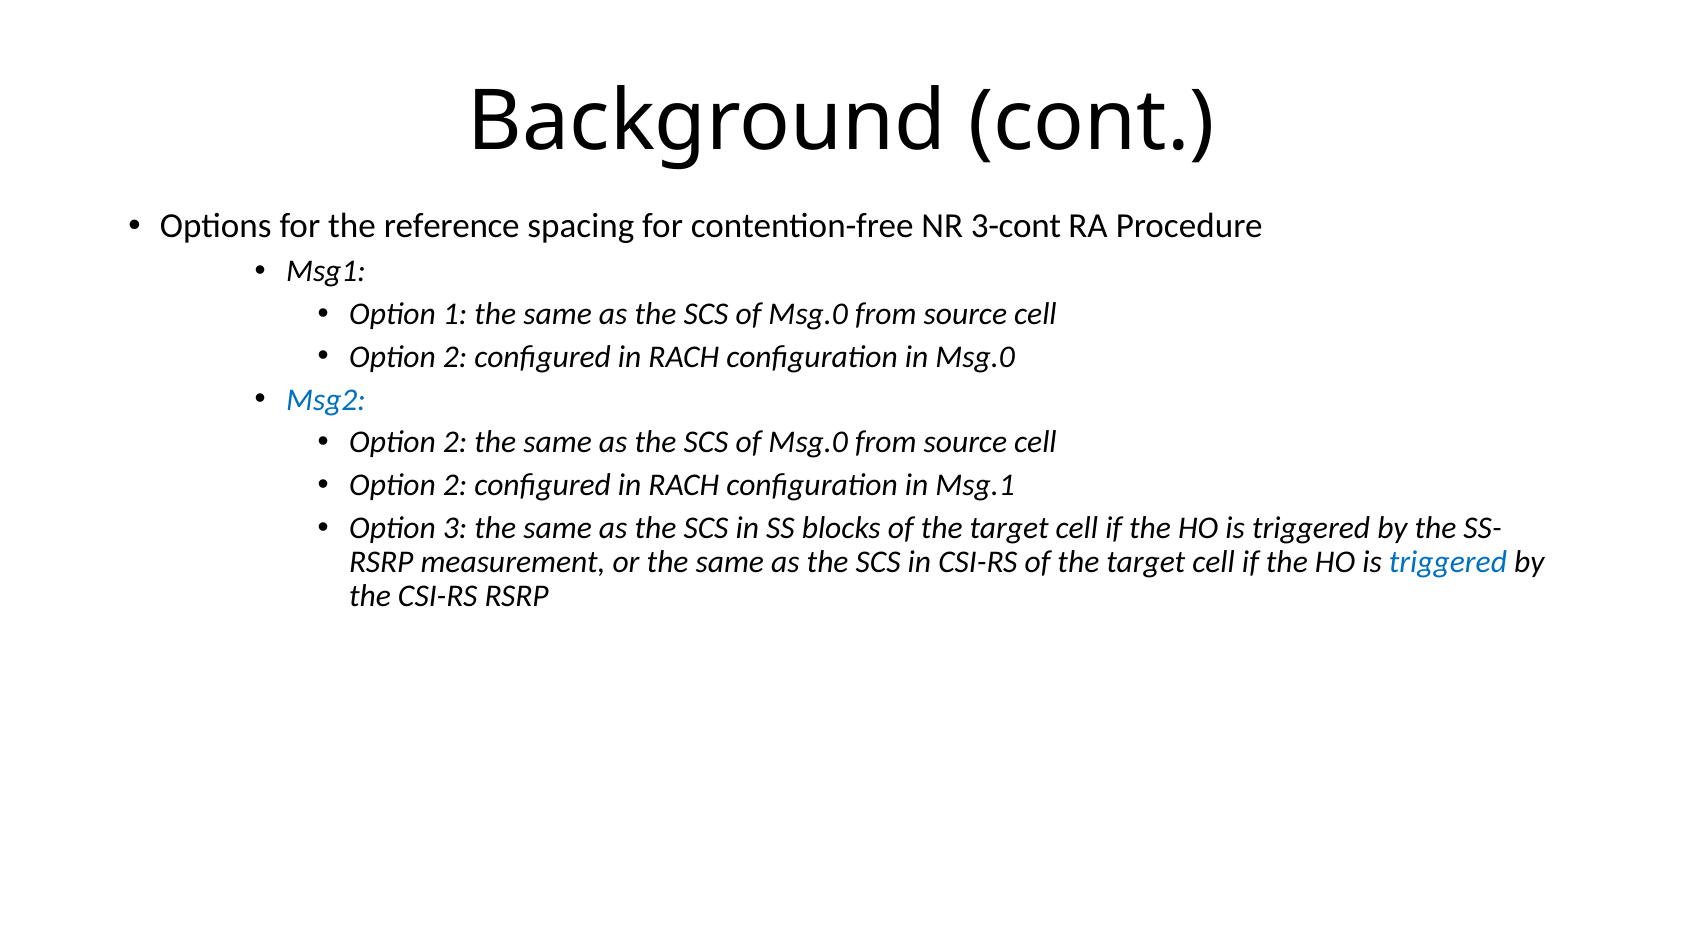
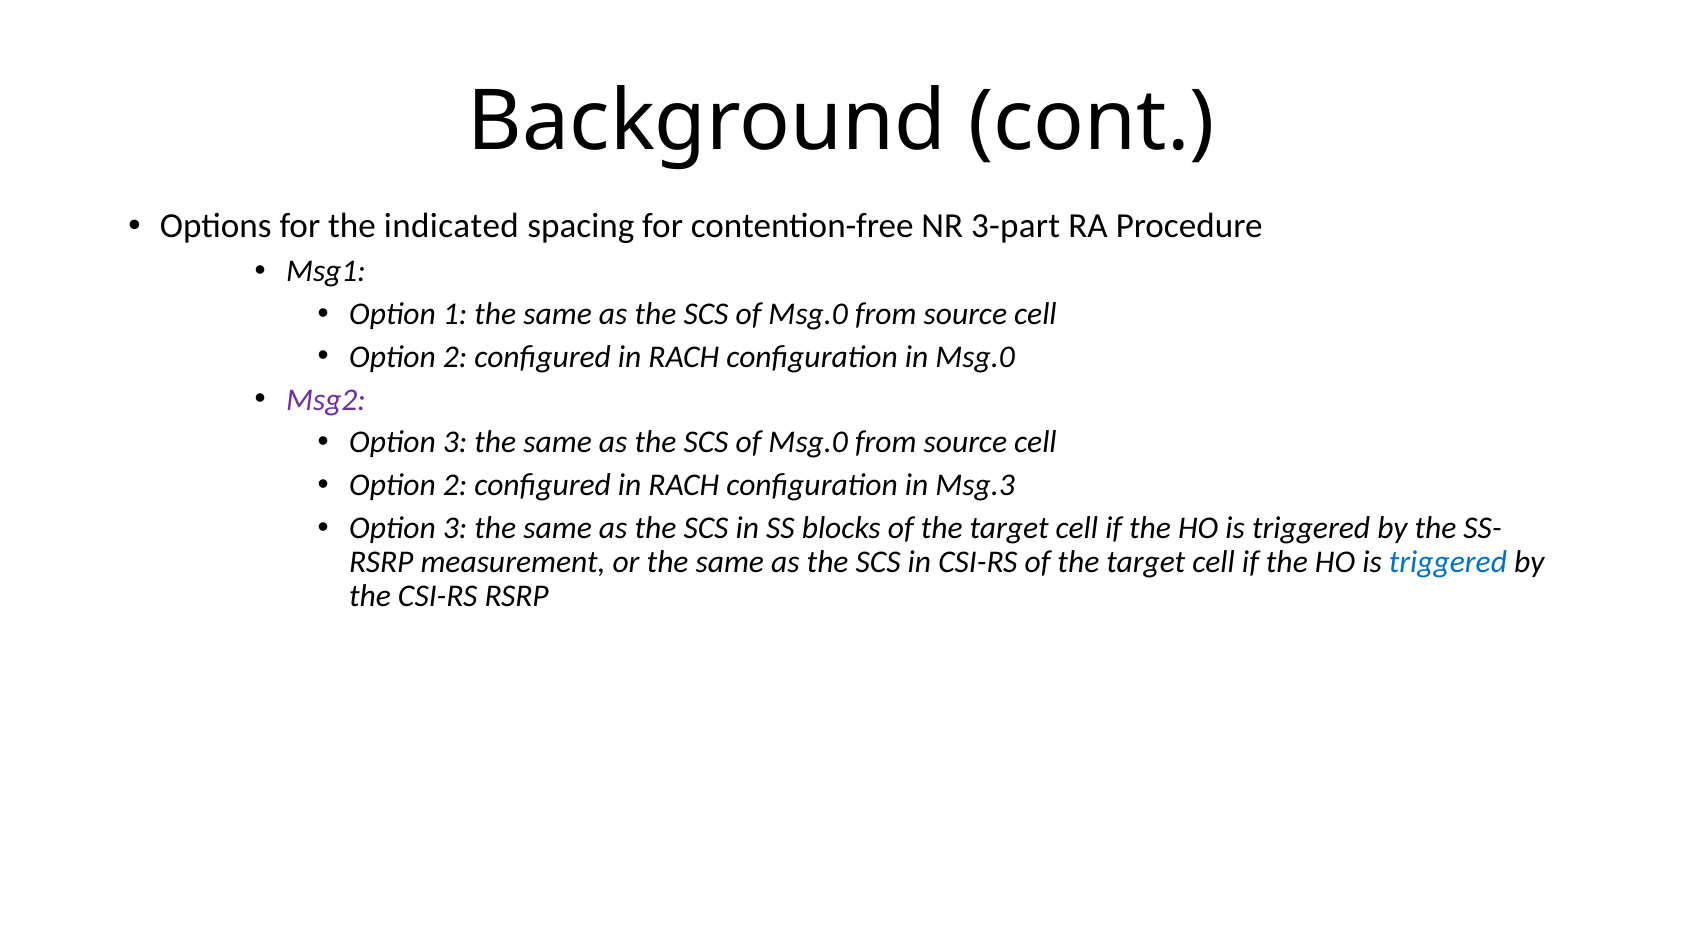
reference: reference -> indicated
3-cont: 3-cont -> 3-part
Msg2 colour: blue -> purple
2 at (455, 442): 2 -> 3
Msg.1: Msg.1 -> Msg.3
